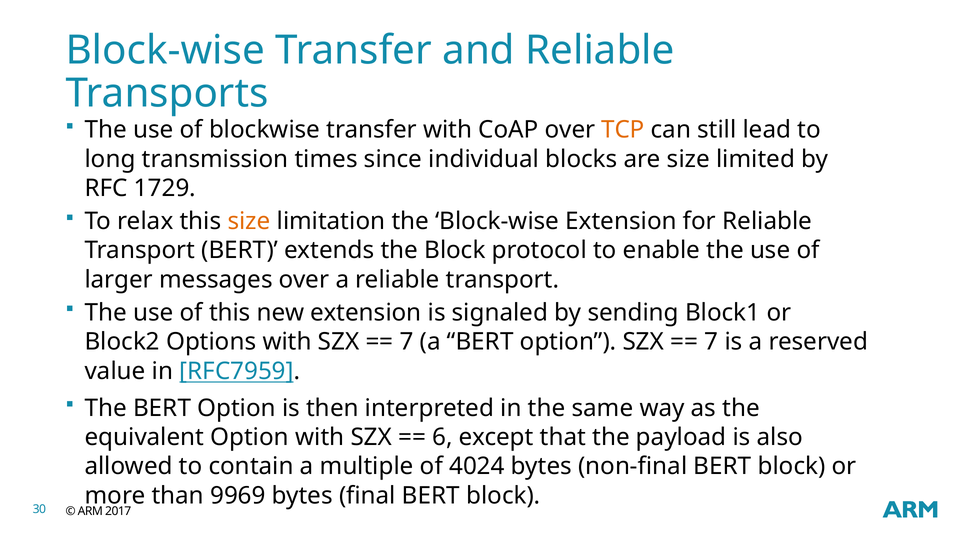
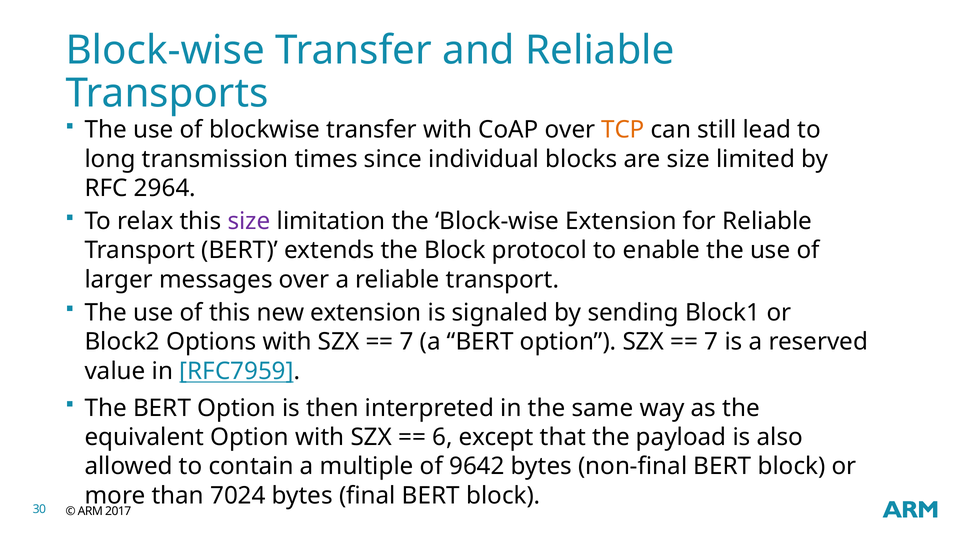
1729: 1729 -> 2964
size at (249, 221) colour: orange -> purple
4024: 4024 -> 9642
9969: 9969 -> 7024
